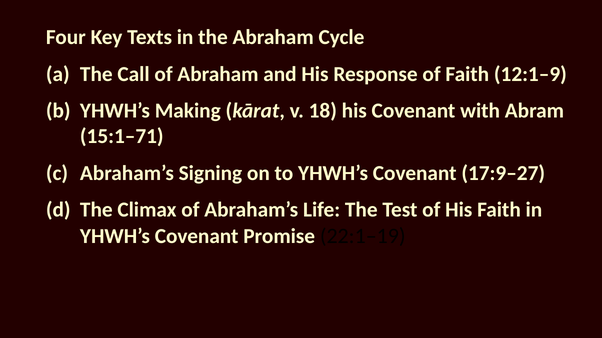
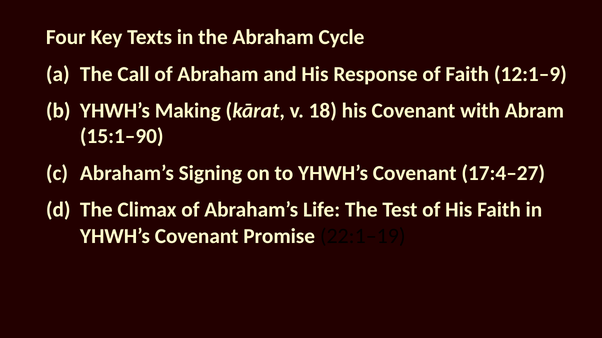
15:1–71: 15:1–71 -> 15:1–90
17:9–27: 17:9–27 -> 17:4–27
